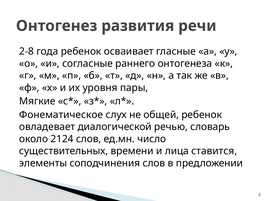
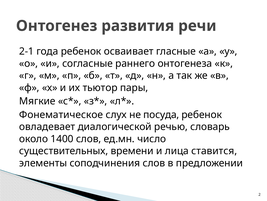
2-8: 2-8 -> 2-1
уровня: уровня -> тьютор
общей: общей -> посуда
2124: 2124 -> 1400
